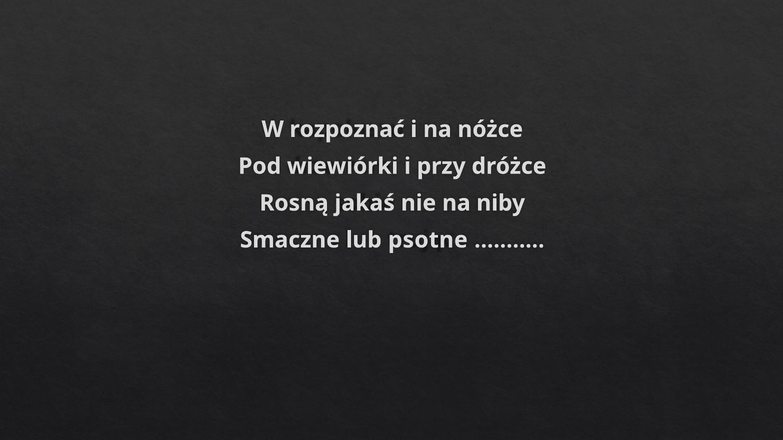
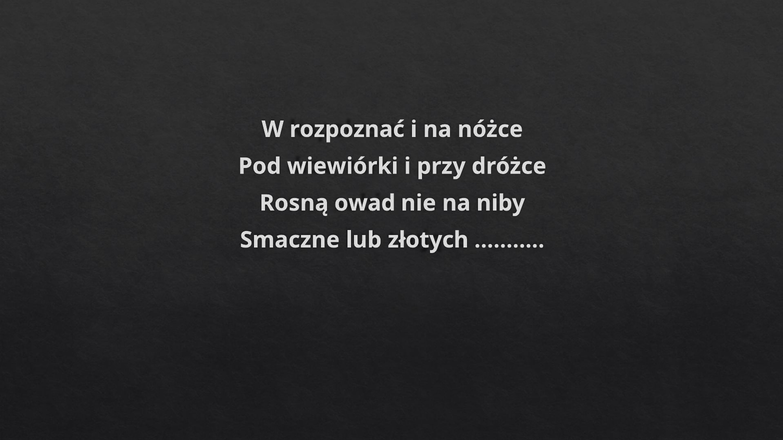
jakaś: jakaś -> owad
psotne: psotne -> złotych
